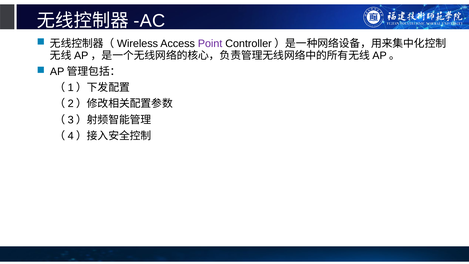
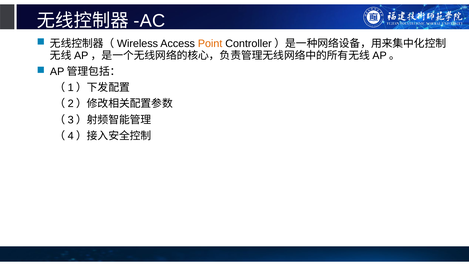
Point colour: purple -> orange
